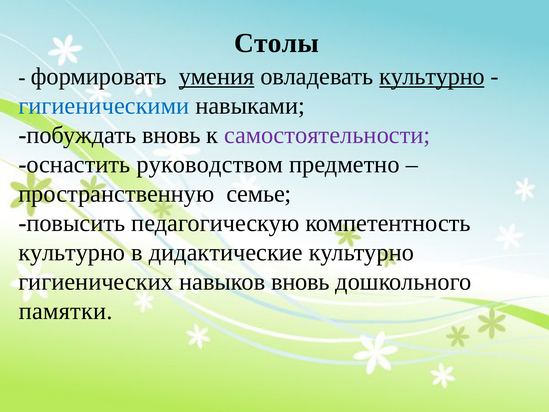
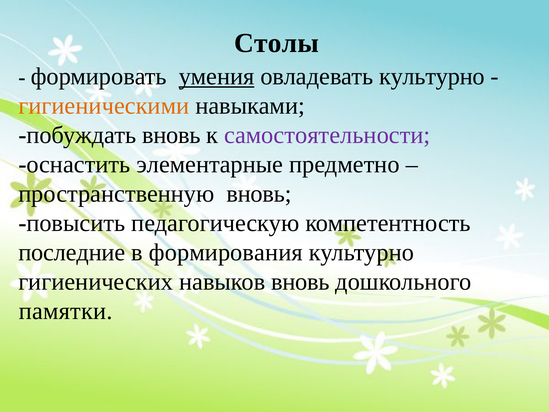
культурно at (432, 77) underline: present -> none
гигиеническими colour: blue -> orange
руководством: руководством -> элементарные
пространственную семье: семье -> вновь
культурно at (72, 252): культурно -> последние
дидактические: дидактические -> формирования
